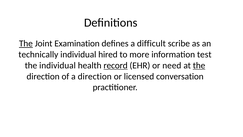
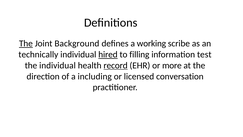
Examination: Examination -> Background
difficult: difficult -> working
hired underline: none -> present
more: more -> filling
need: need -> more
the at (199, 65) underline: present -> none
a direction: direction -> including
